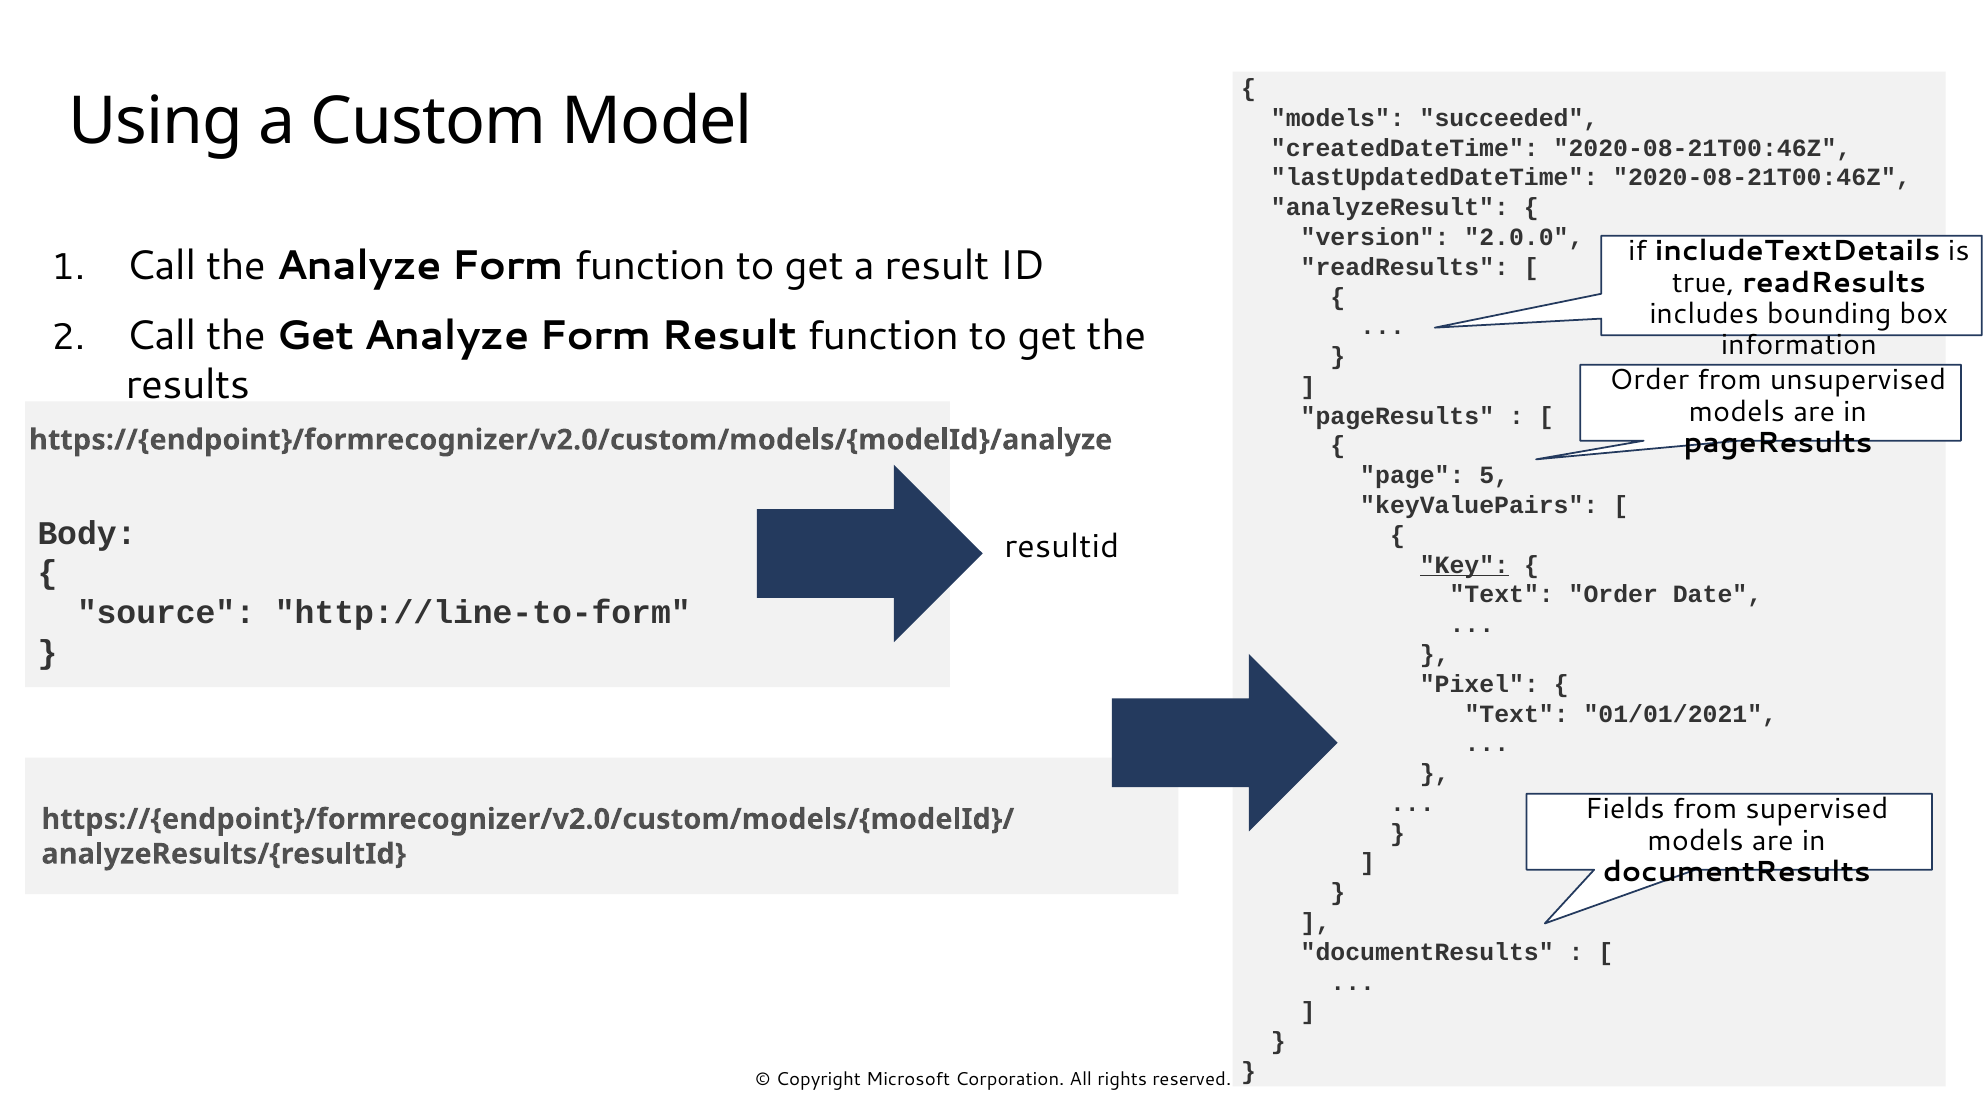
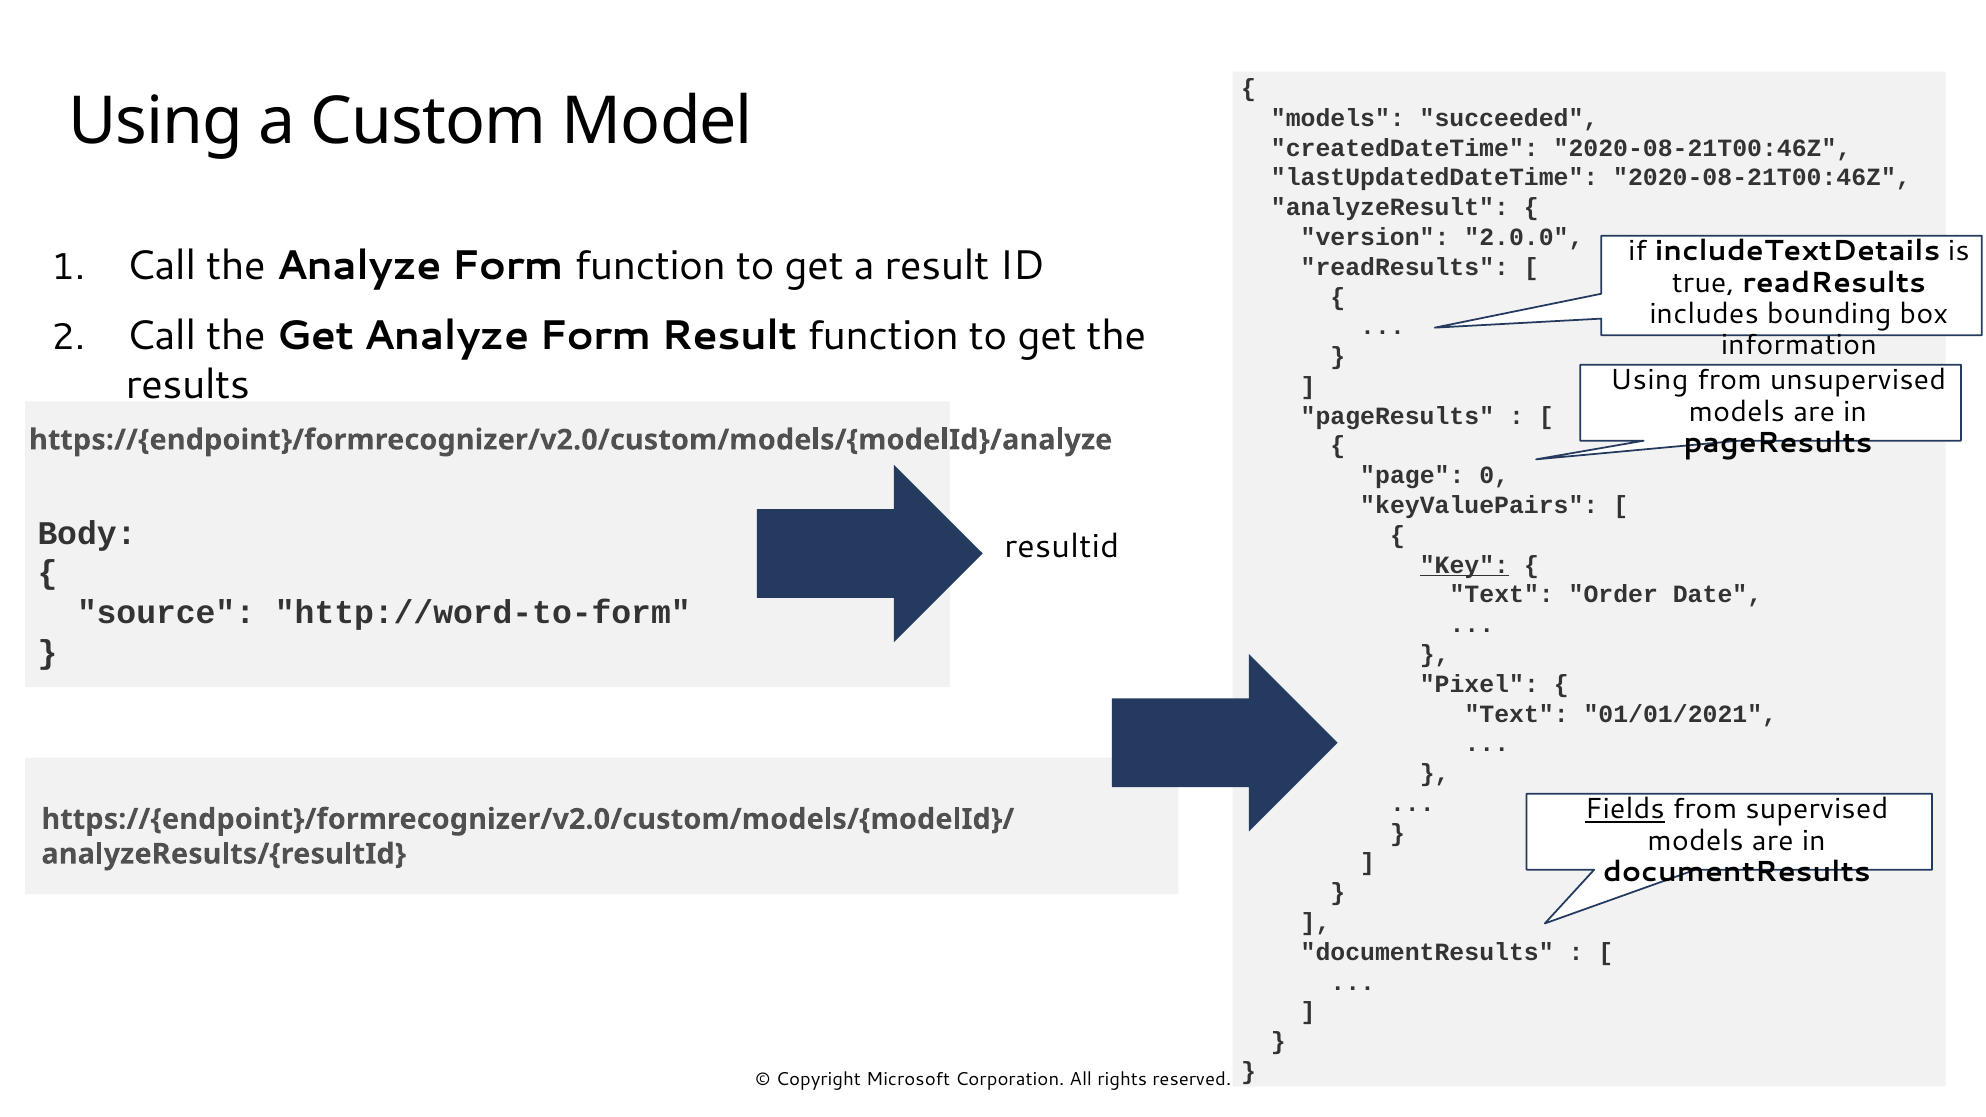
Order at (1649, 380): Order -> Using
5: 5 -> 0
http://line-to-form: http://line-to-form -> http://word-to-form
Fields underline: none -> present
